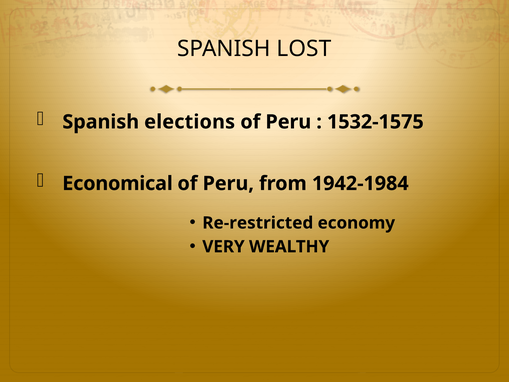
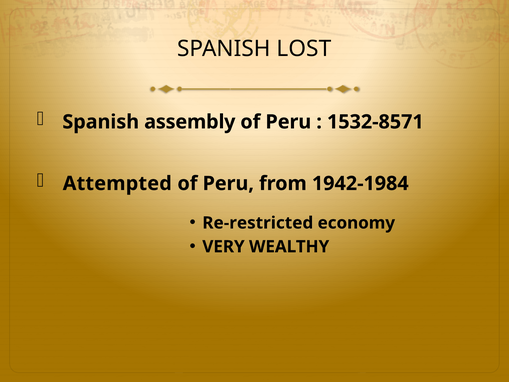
elections: elections -> assembly
1532-1575: 1532-1575 -> 1532-8571
Economical: Economical -> Attempted
